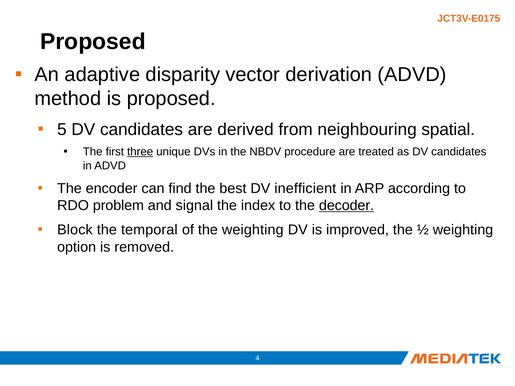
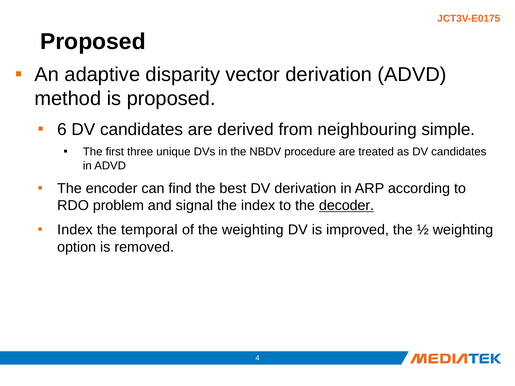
5: 5 -> 6
spatial: spatial -> simple
three underline: present -> none
DV inefficient: inefficient -> derivation
Block at (75, 230): Block -> Index
